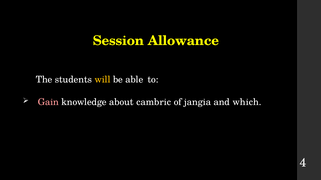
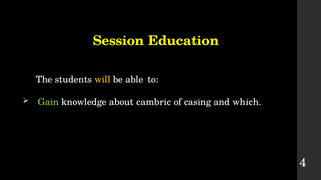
Allowance: Allowance -> Education
Gain colour: pink -> light green
jangia: jangia -> casing
